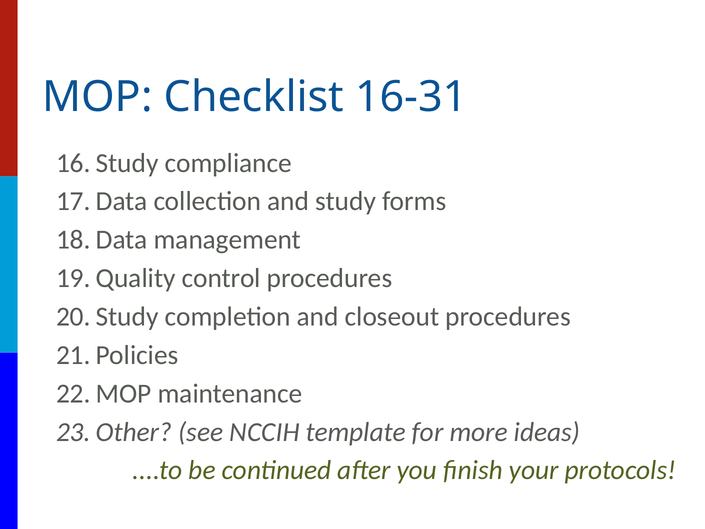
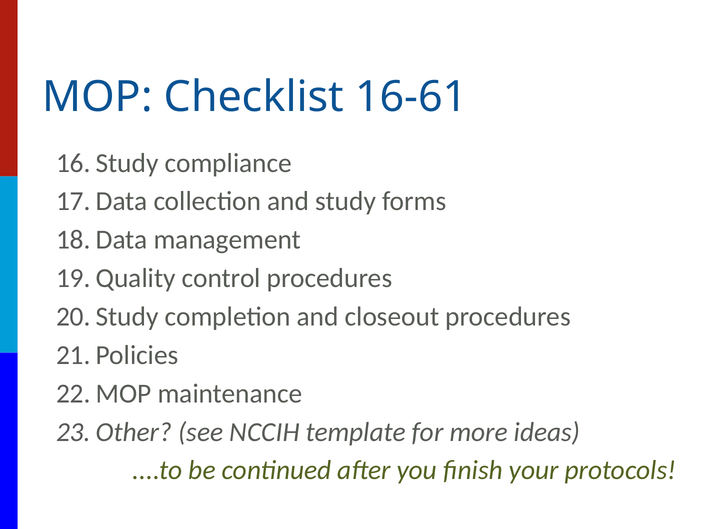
16-31: 16-31 -> 16-61
